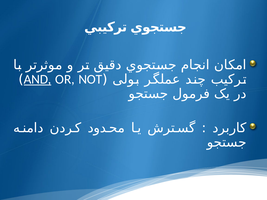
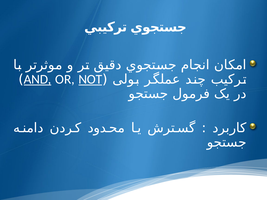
NOT underline: none -> present
